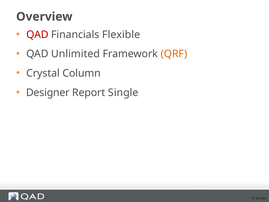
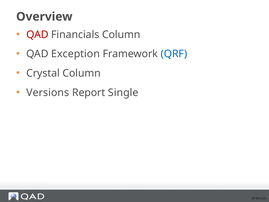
Financials Flexible: Flexible -> Column
Unlimited: Unlimited -> Exception
QRF colour: orange -> blue
Designer: Designer -> Versions
